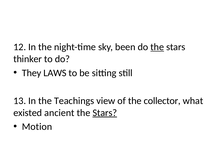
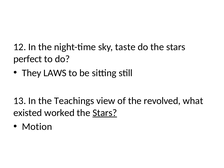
been: been -> taste
the at (157, 47) underline: present -> none
thinker: thinker -> perfect
collector: collector -> revolved
ancient: ancient -> worked
